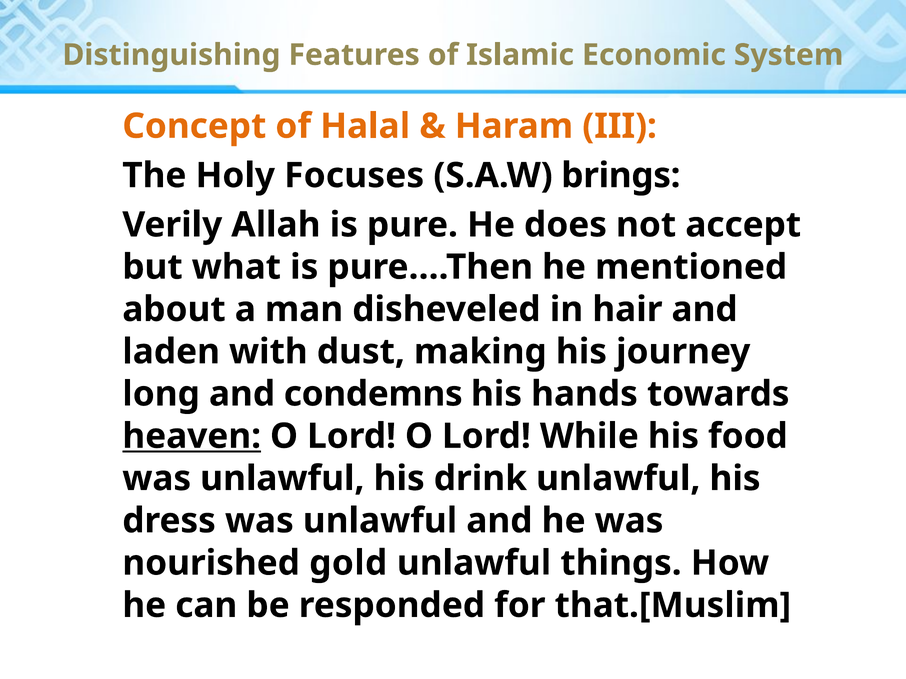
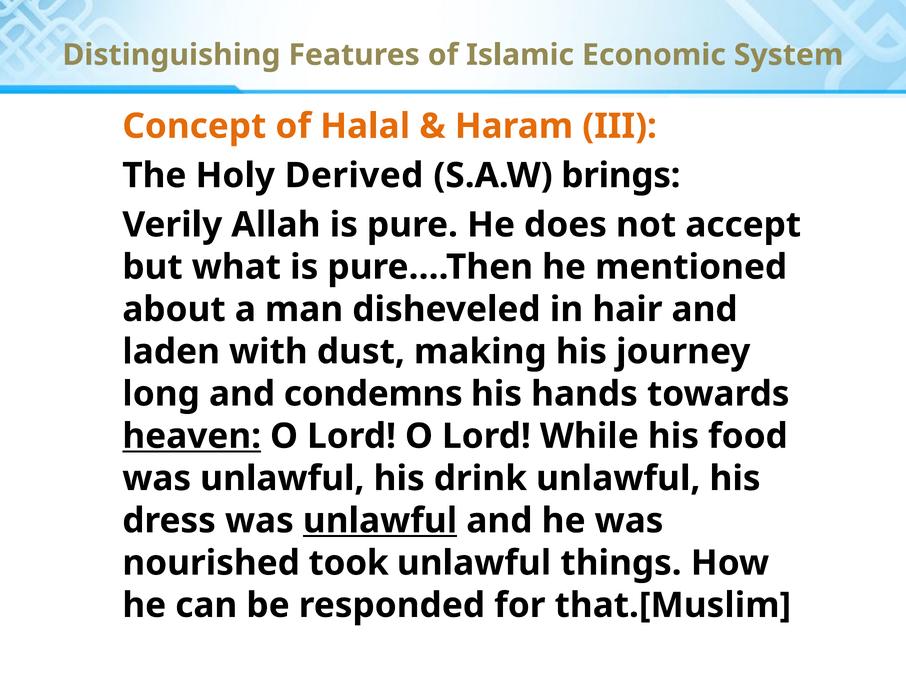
Focuses: Focuses -> Derived
unlawful at (380, 521) underline: none -> present
gold: gold -> took
